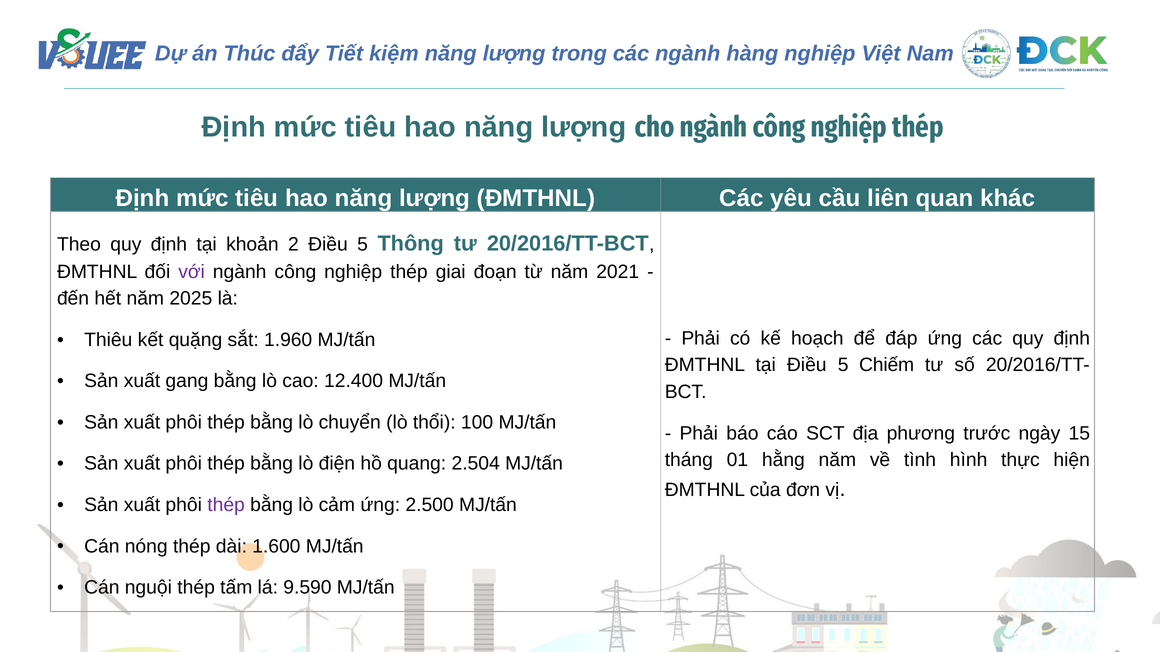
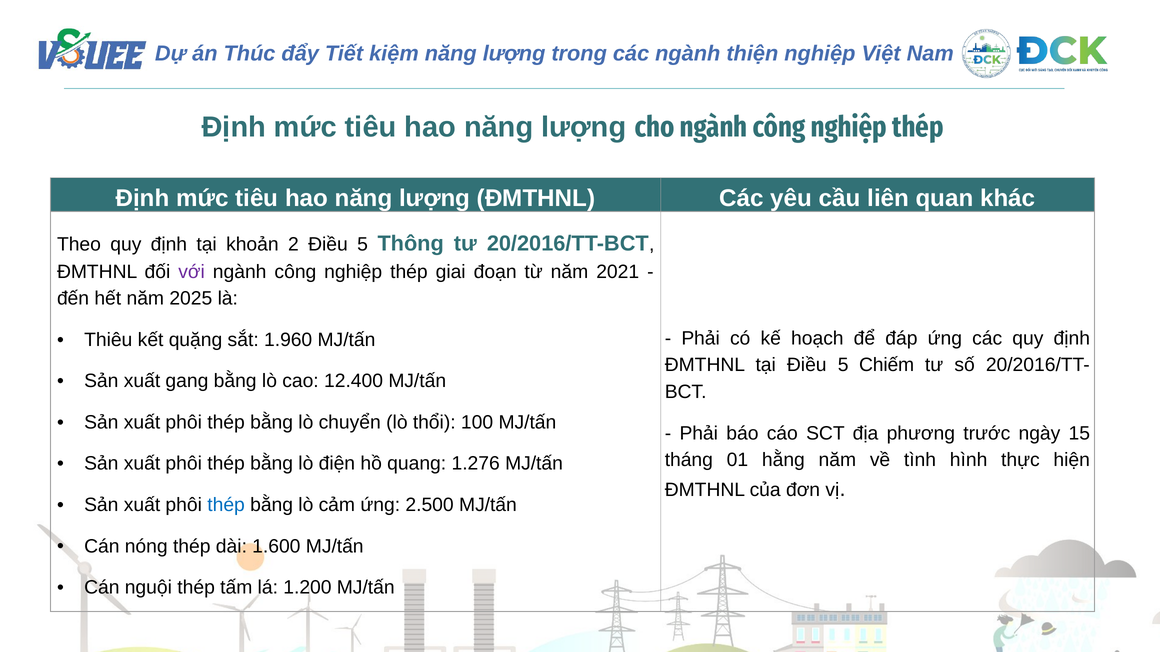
hàng: hàng -> thiện
2.504: 2.504 -> 1.276
thép at (226, 505) colour: purple -> blue
9.590: 9.590 -> 1.200
